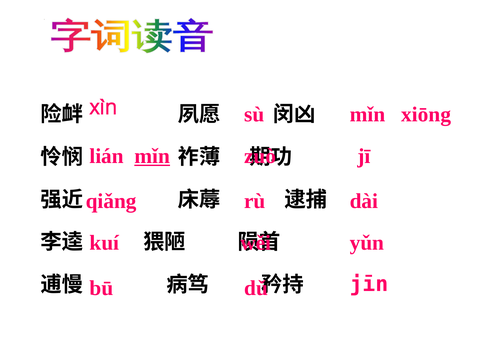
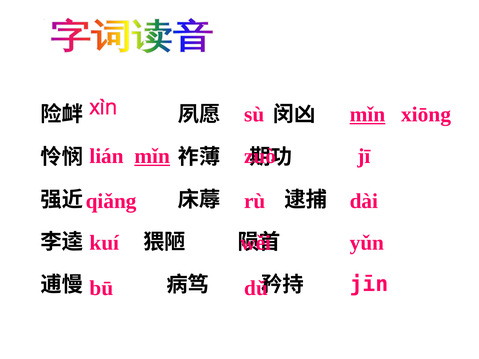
mǐn at (368, 115) underline: none -> present
